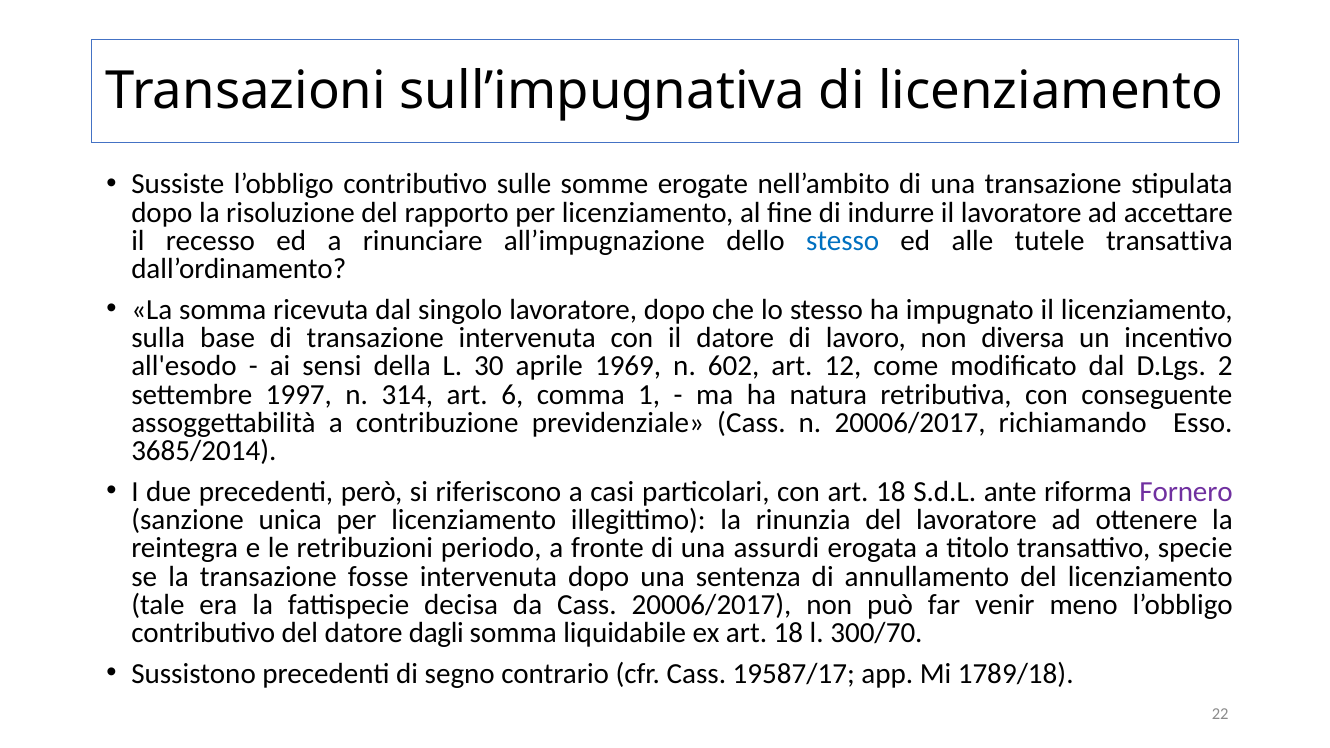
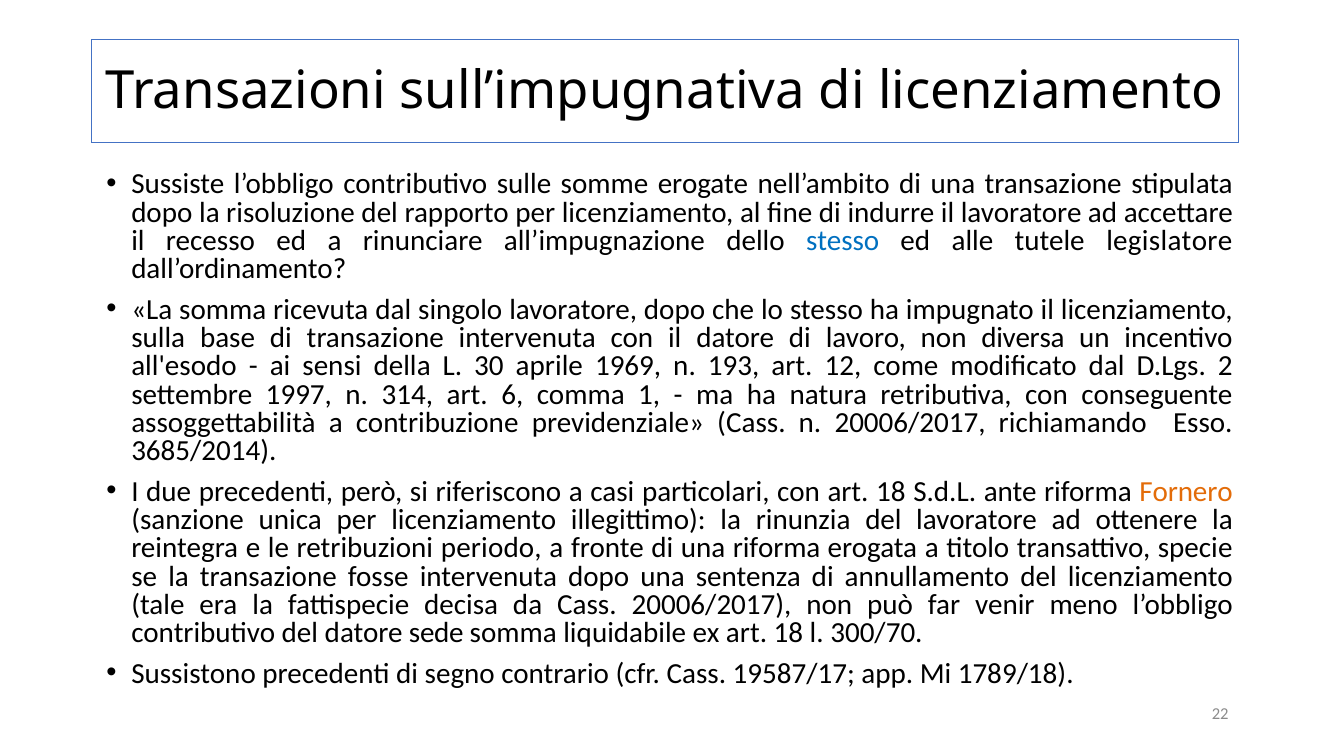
transattiva: transattiva -> legislatore
602: 602 -> 193
Fornero colour: purple -> orange
una assurdi: assurdi -> riforma
dagli: dagli -> sede
